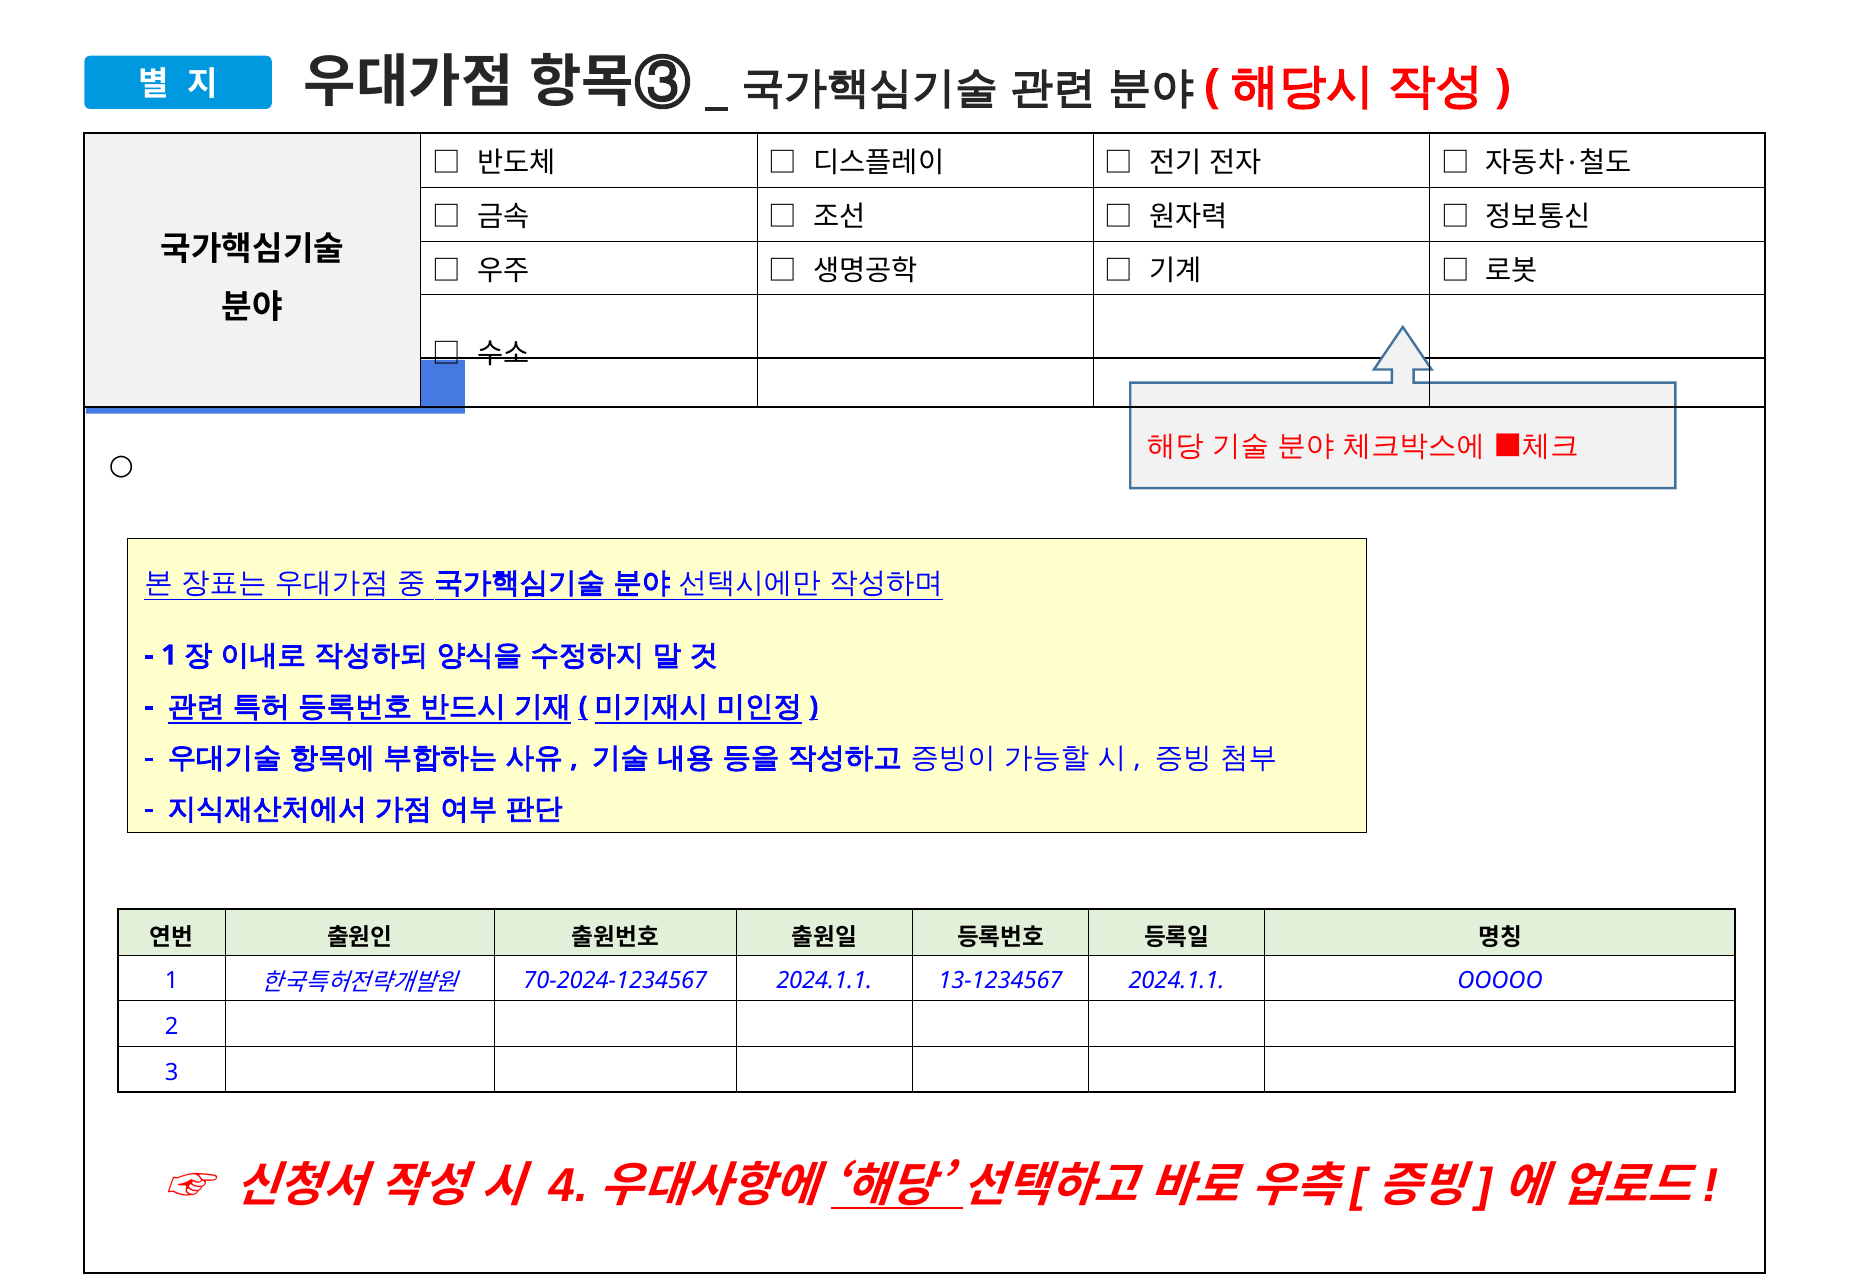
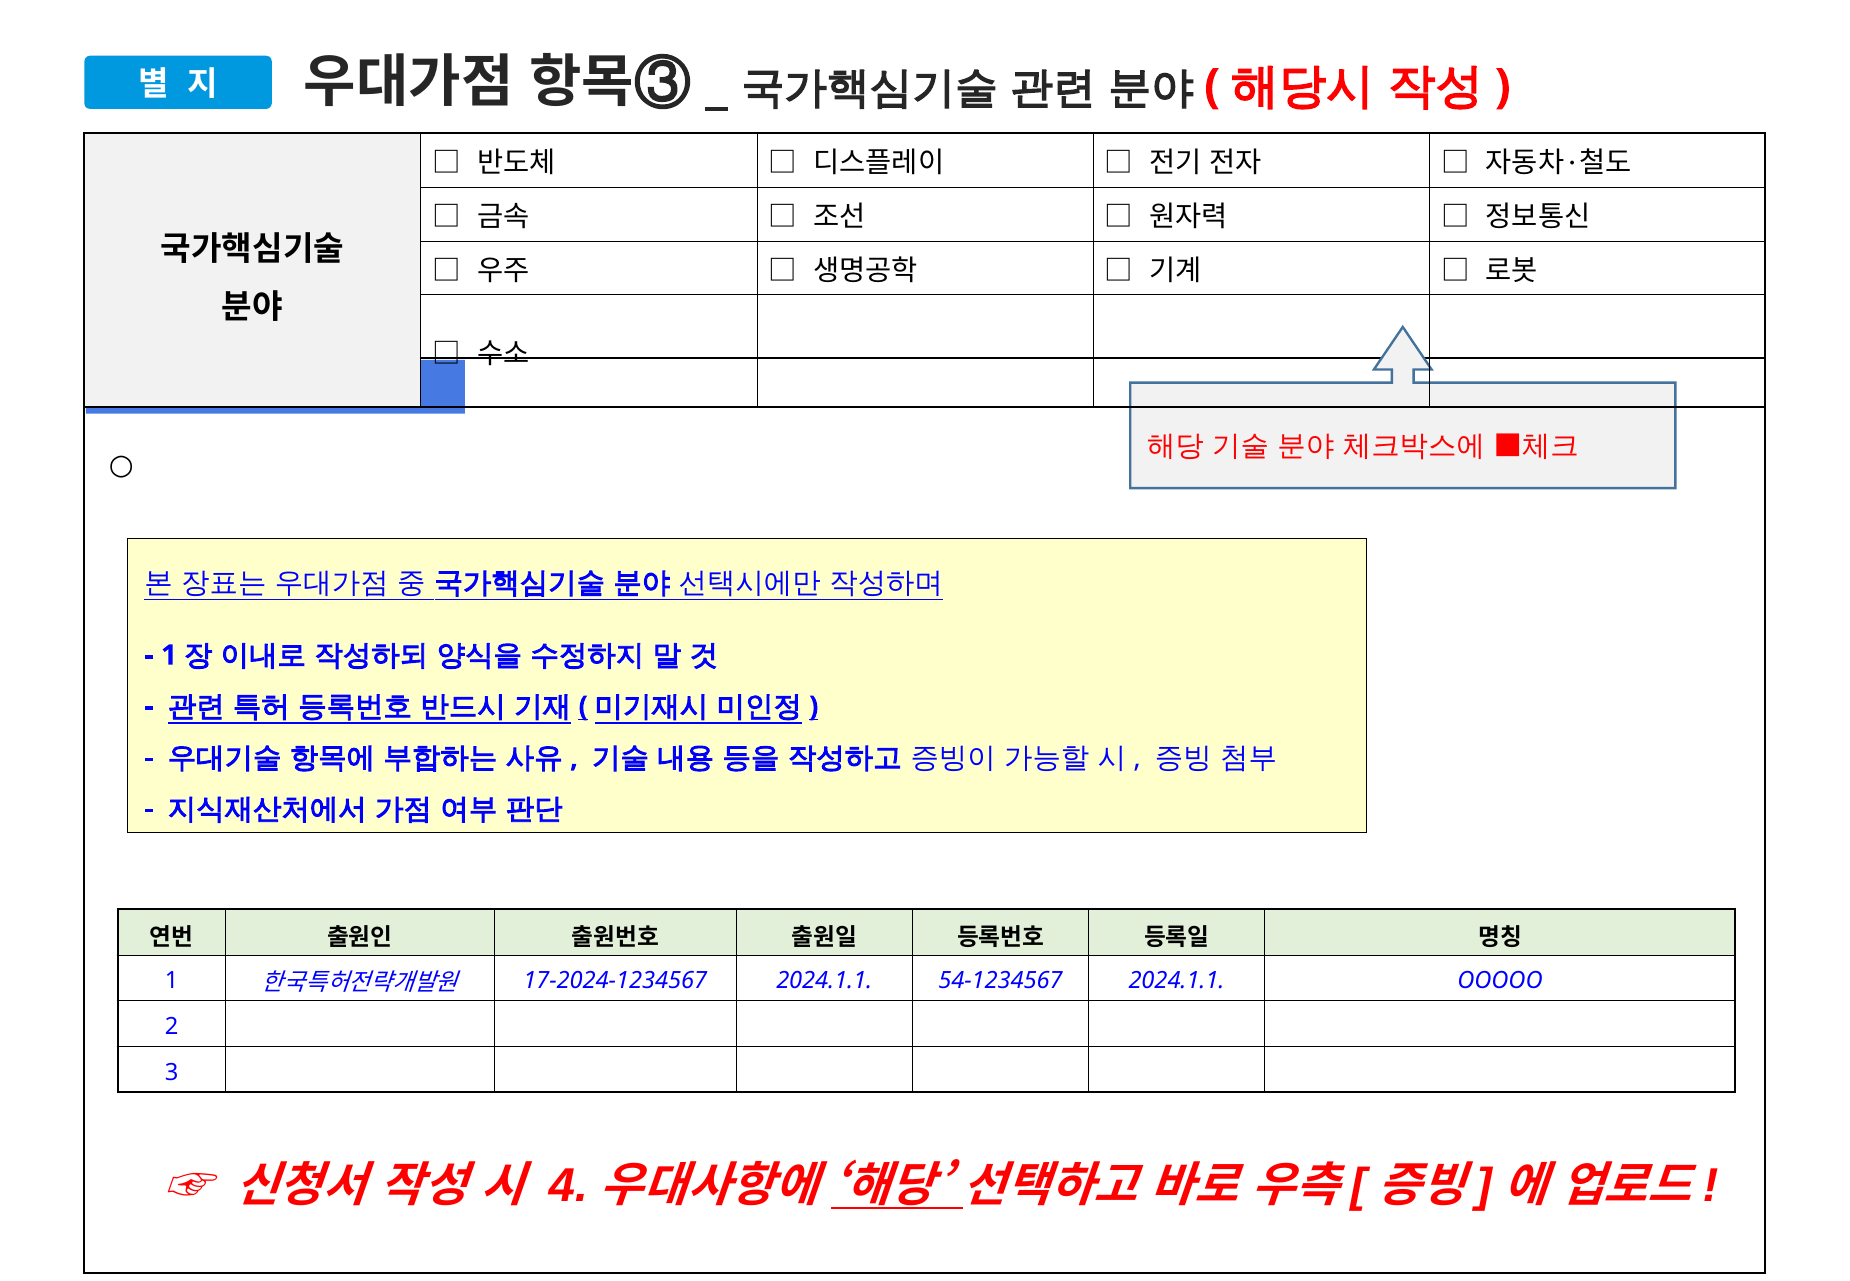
70-2024-1234567: 70-2024-1234567 -> 17-2024-1234567
13-1234567: 13-1234567 -> 54-1234567
